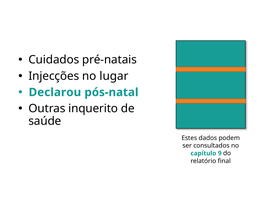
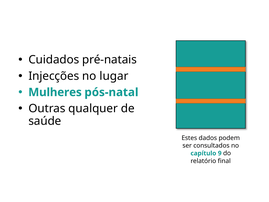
Declarou: Declarou -> Mulheres
inquerito: inquerito -> qualquer
